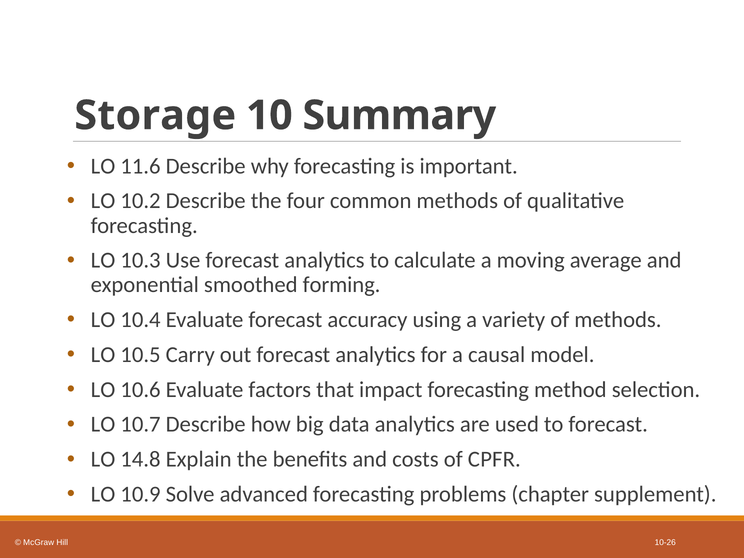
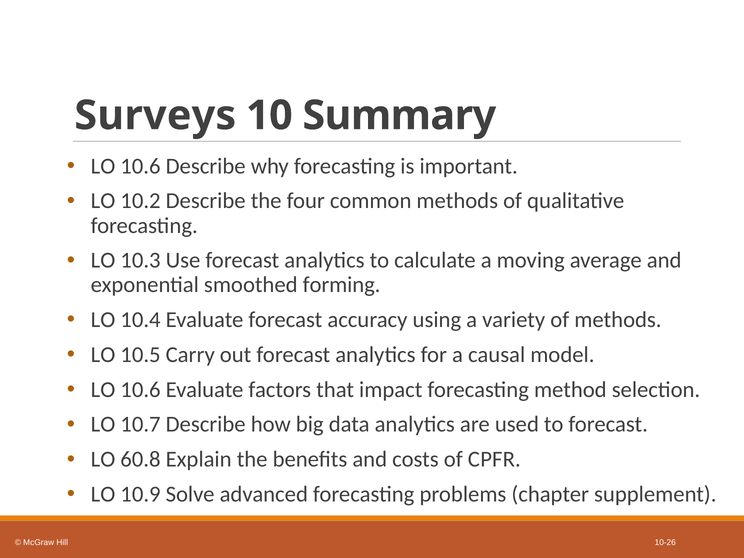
Storage: Storage -> Surveys
11.6 at (140, 166): 11.6 -> 10.6
14.8: 14.8 -> 60.8
